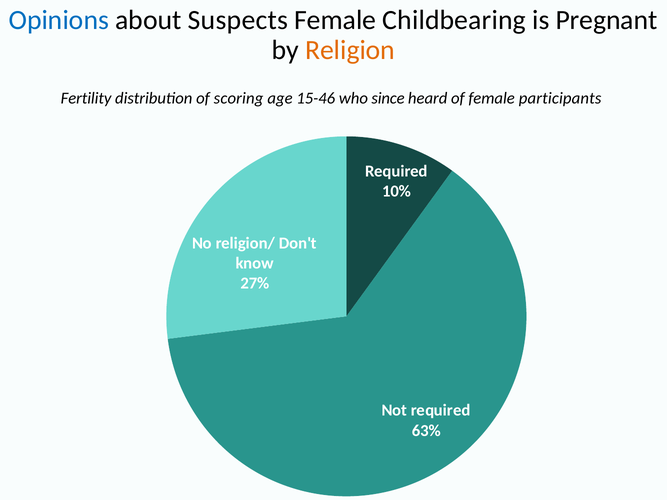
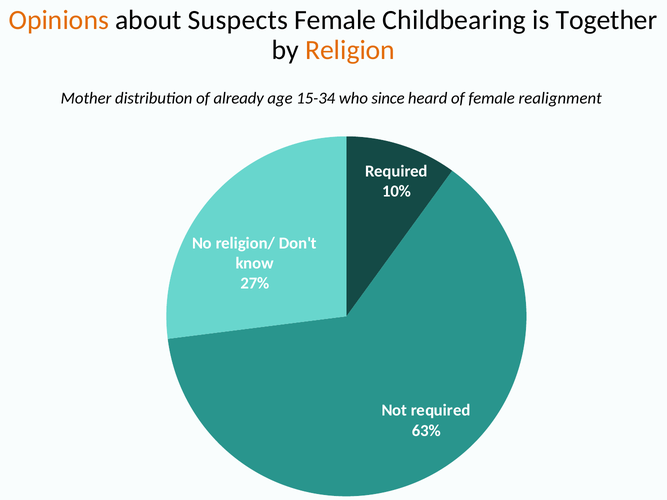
Opinions colour: blue -> orange
Pregnant: Pregnant -> Together
Fertility: Fertility -> Mother
scoring: scoring -> already
15-46: 15-46 -> 15-34
participants: participants -> realignment
